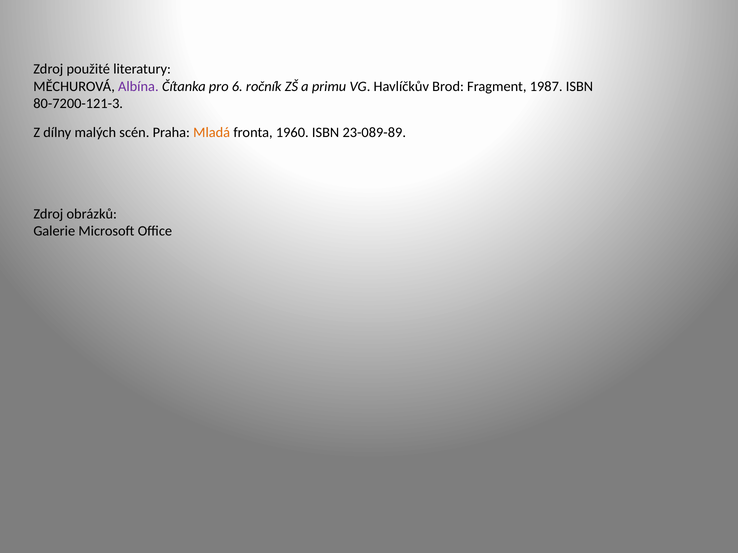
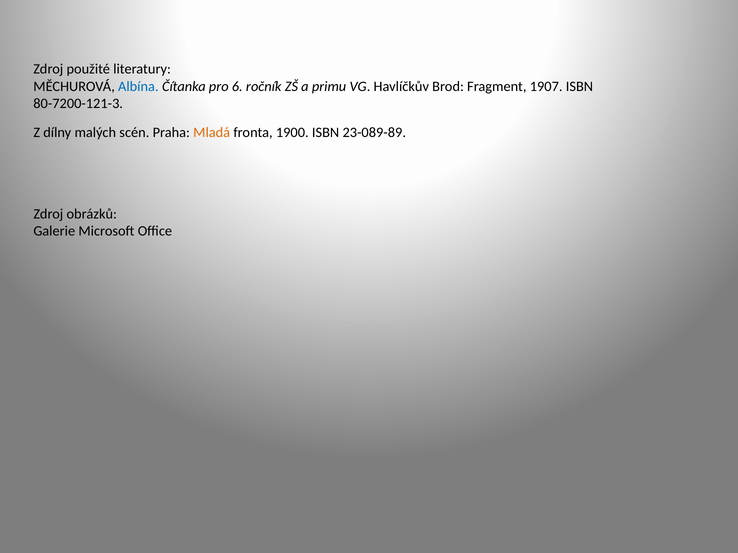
Albína colour: purple -> blue
1987: 1987 -> 1907
1960: 1960 -> 1900
